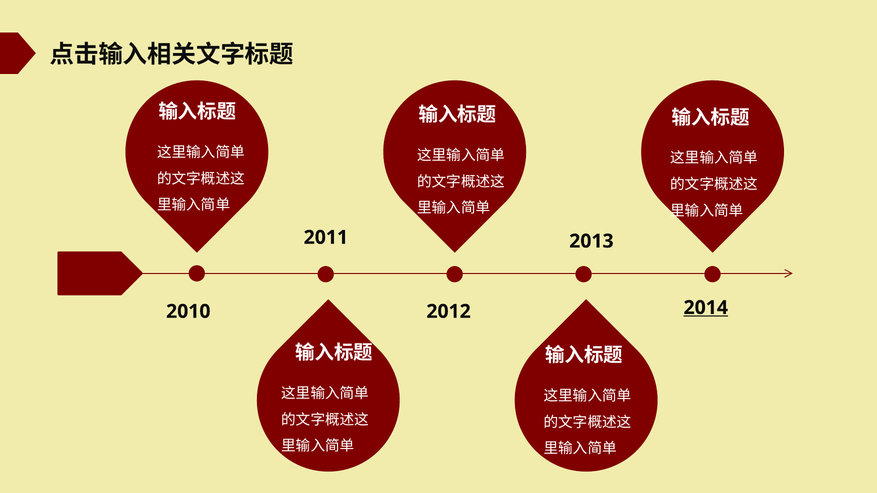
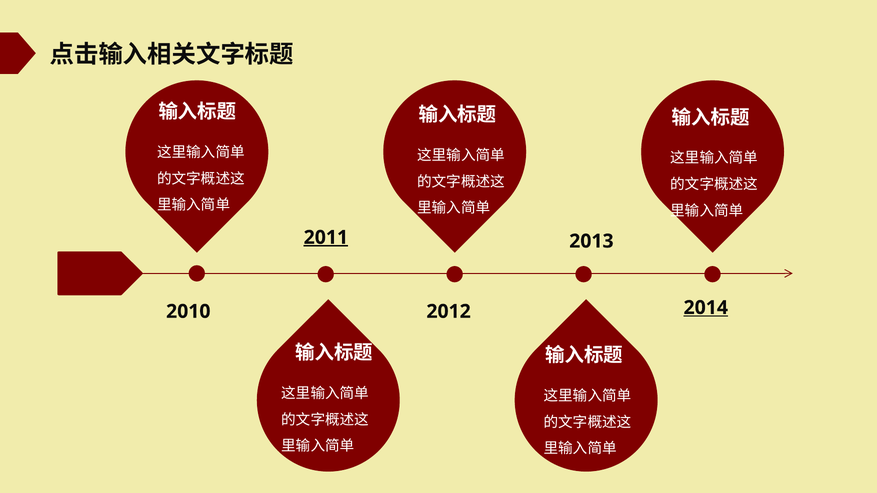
2011 underline: none -> present
